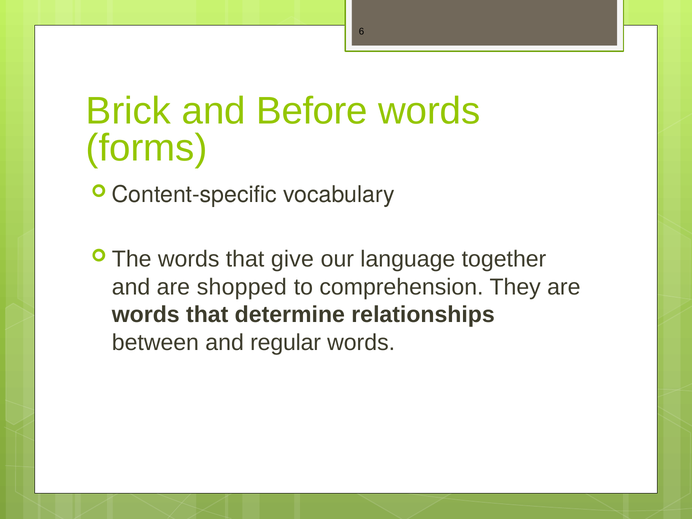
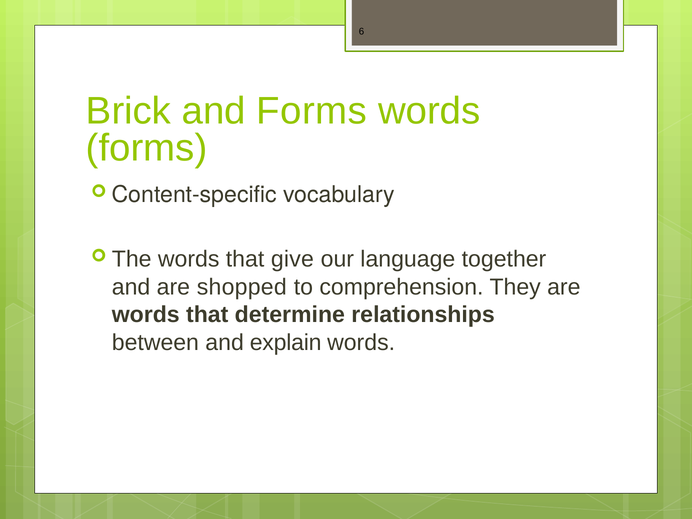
and Before: Before -> Forms
regular: regular -> explain
